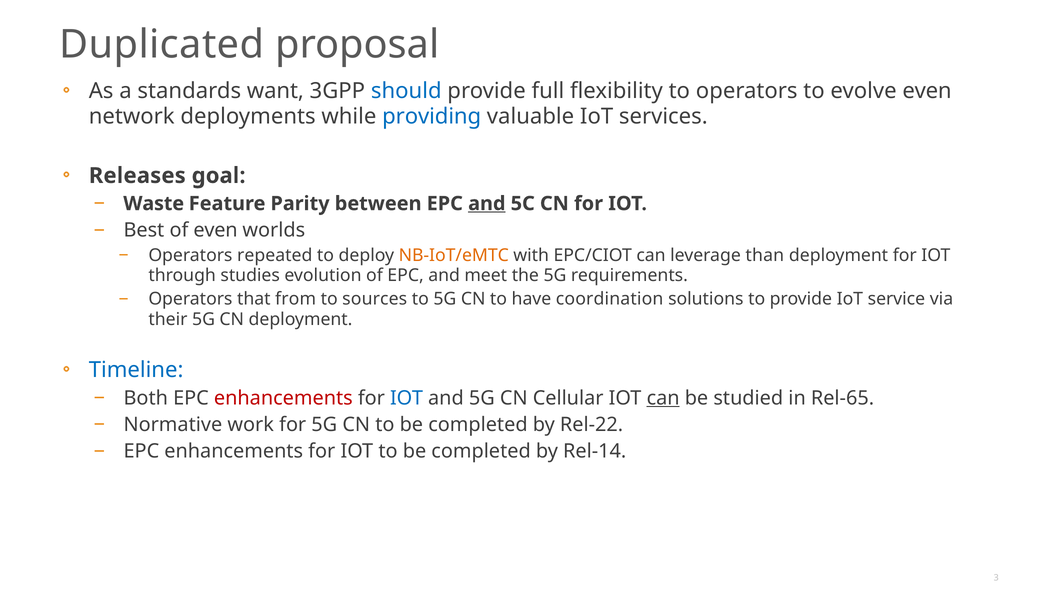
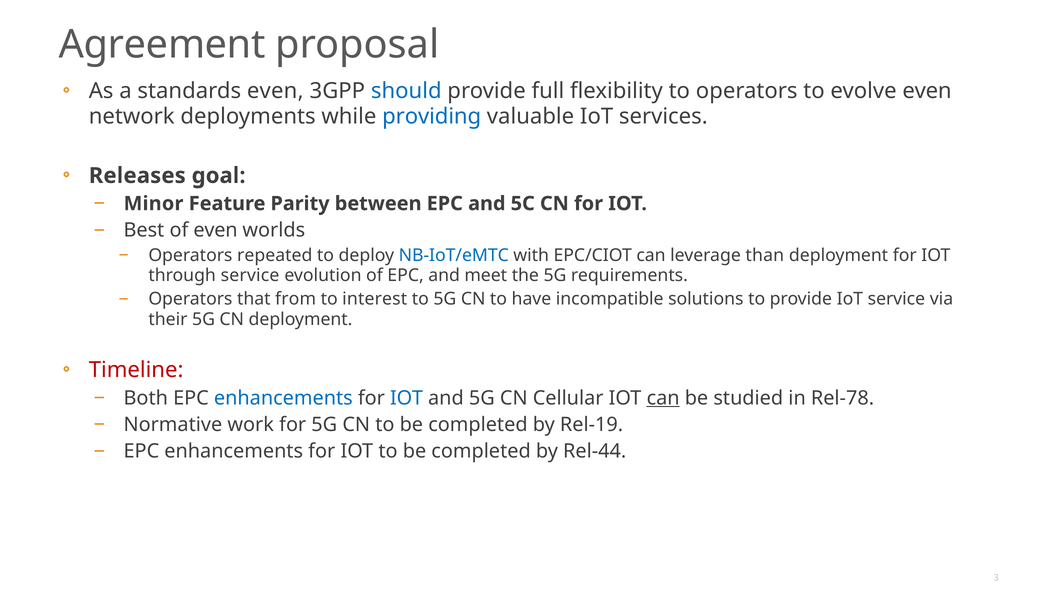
Duplicated: Duplicated -> Agreement
standards want: want -> even
Waste: Waste -> Minor
and at (487, 204) underline: present -> none
NB-IoT/eMTC colour: orange -> blue
through studies: studies -> service
sources: sources -> interest
coordination: coordination -> incompatible
Timeline colour: blue -> red
enhancements at (283, 398) colour: red -> blue
Rel-65: Rel-65 -> Rel-78
Rel-22: Rel-22 -> Rel-19
Rel-14: Rel-14 -> Rel-44
